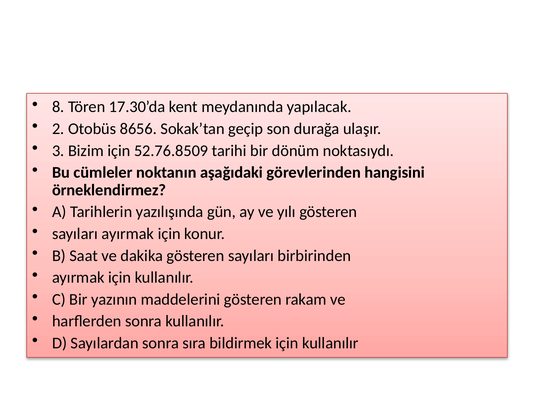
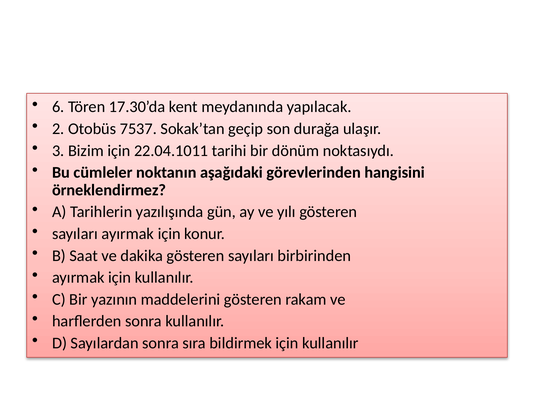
8: 8 -> 6
8656: 8656 -> 7537
52.76.8509: 52.76.8509 -> 22.04.1011
